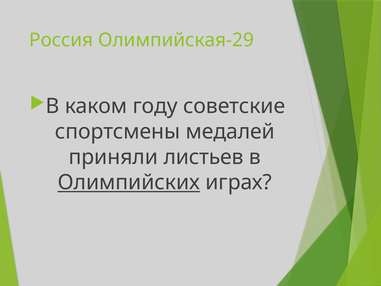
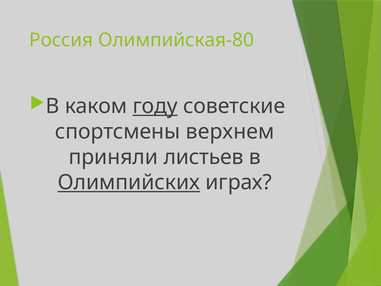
Олимпийская-29: Олимпийская-29 -> Олимпийская-80
году underline: none -> present
медалей: медалей -> верхнем
